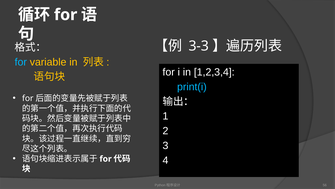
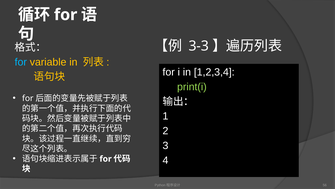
print(i colour: light blue -> light green
